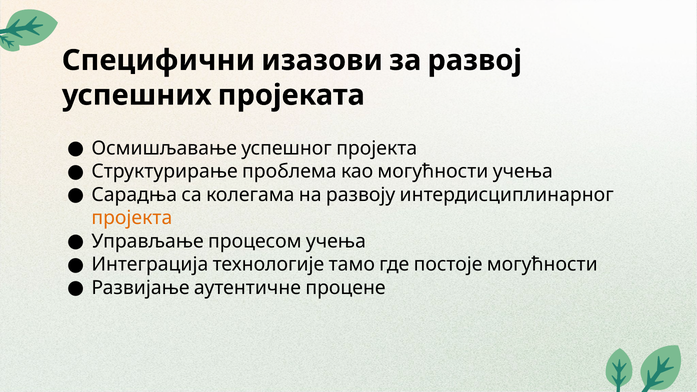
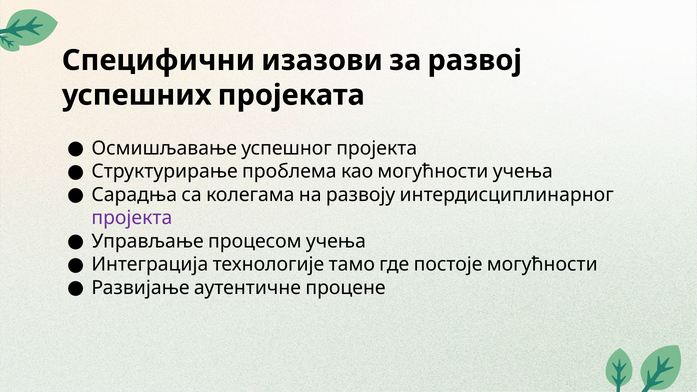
пројекта colour: orange -> purple
